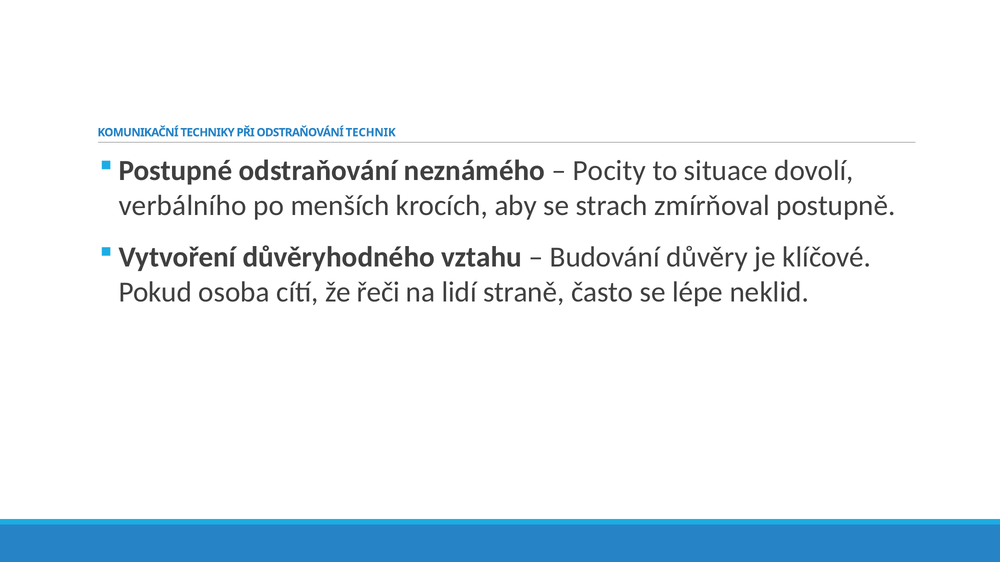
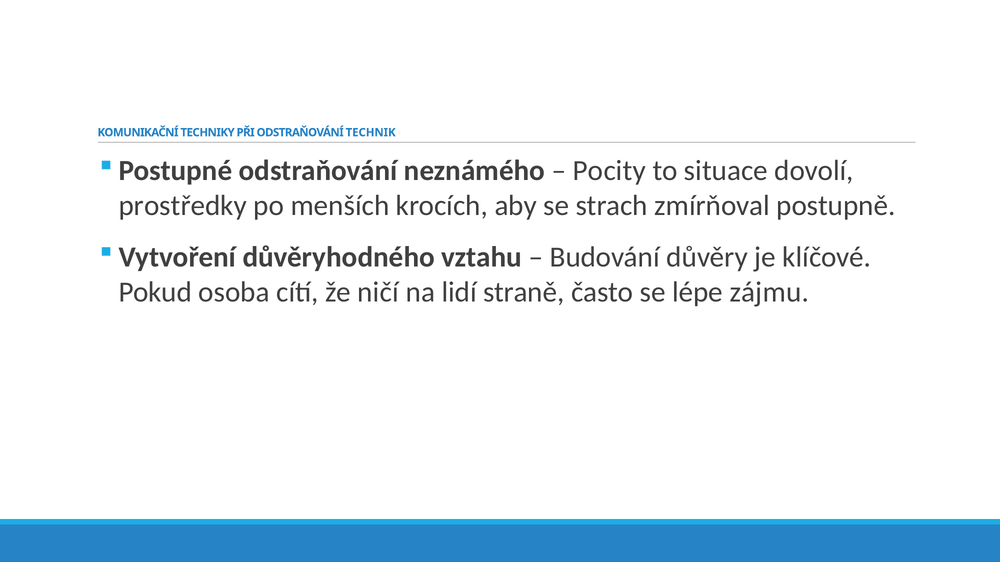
verbálního: verbálního -> prostředky
řeči: řeči -> ničí
neklid: neklid -> zájmu
